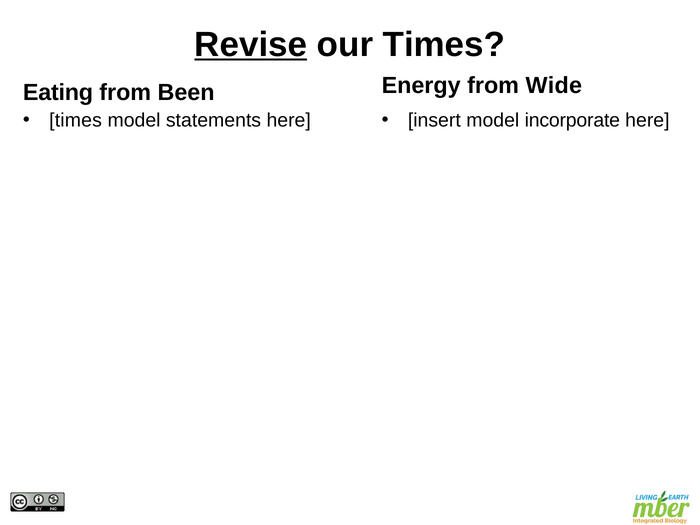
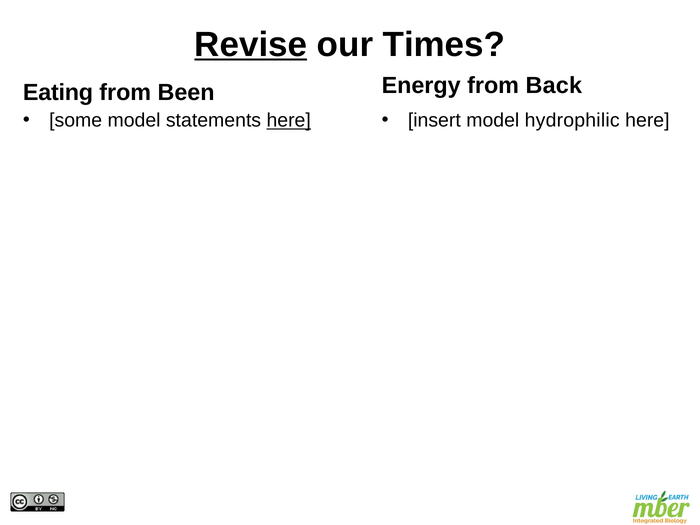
Wide: Wide -> Back
times at (76, 121): times -> some
here at (289, 121) underline: none -> present
incorporate: incorporate -> hydrophilic
